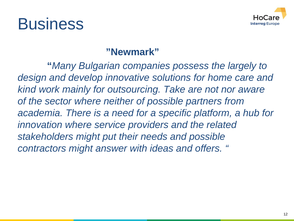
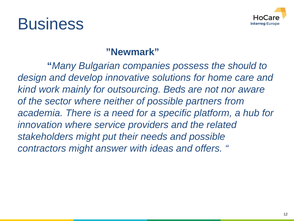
largely: largely -> should
Take: Take -> Beds
